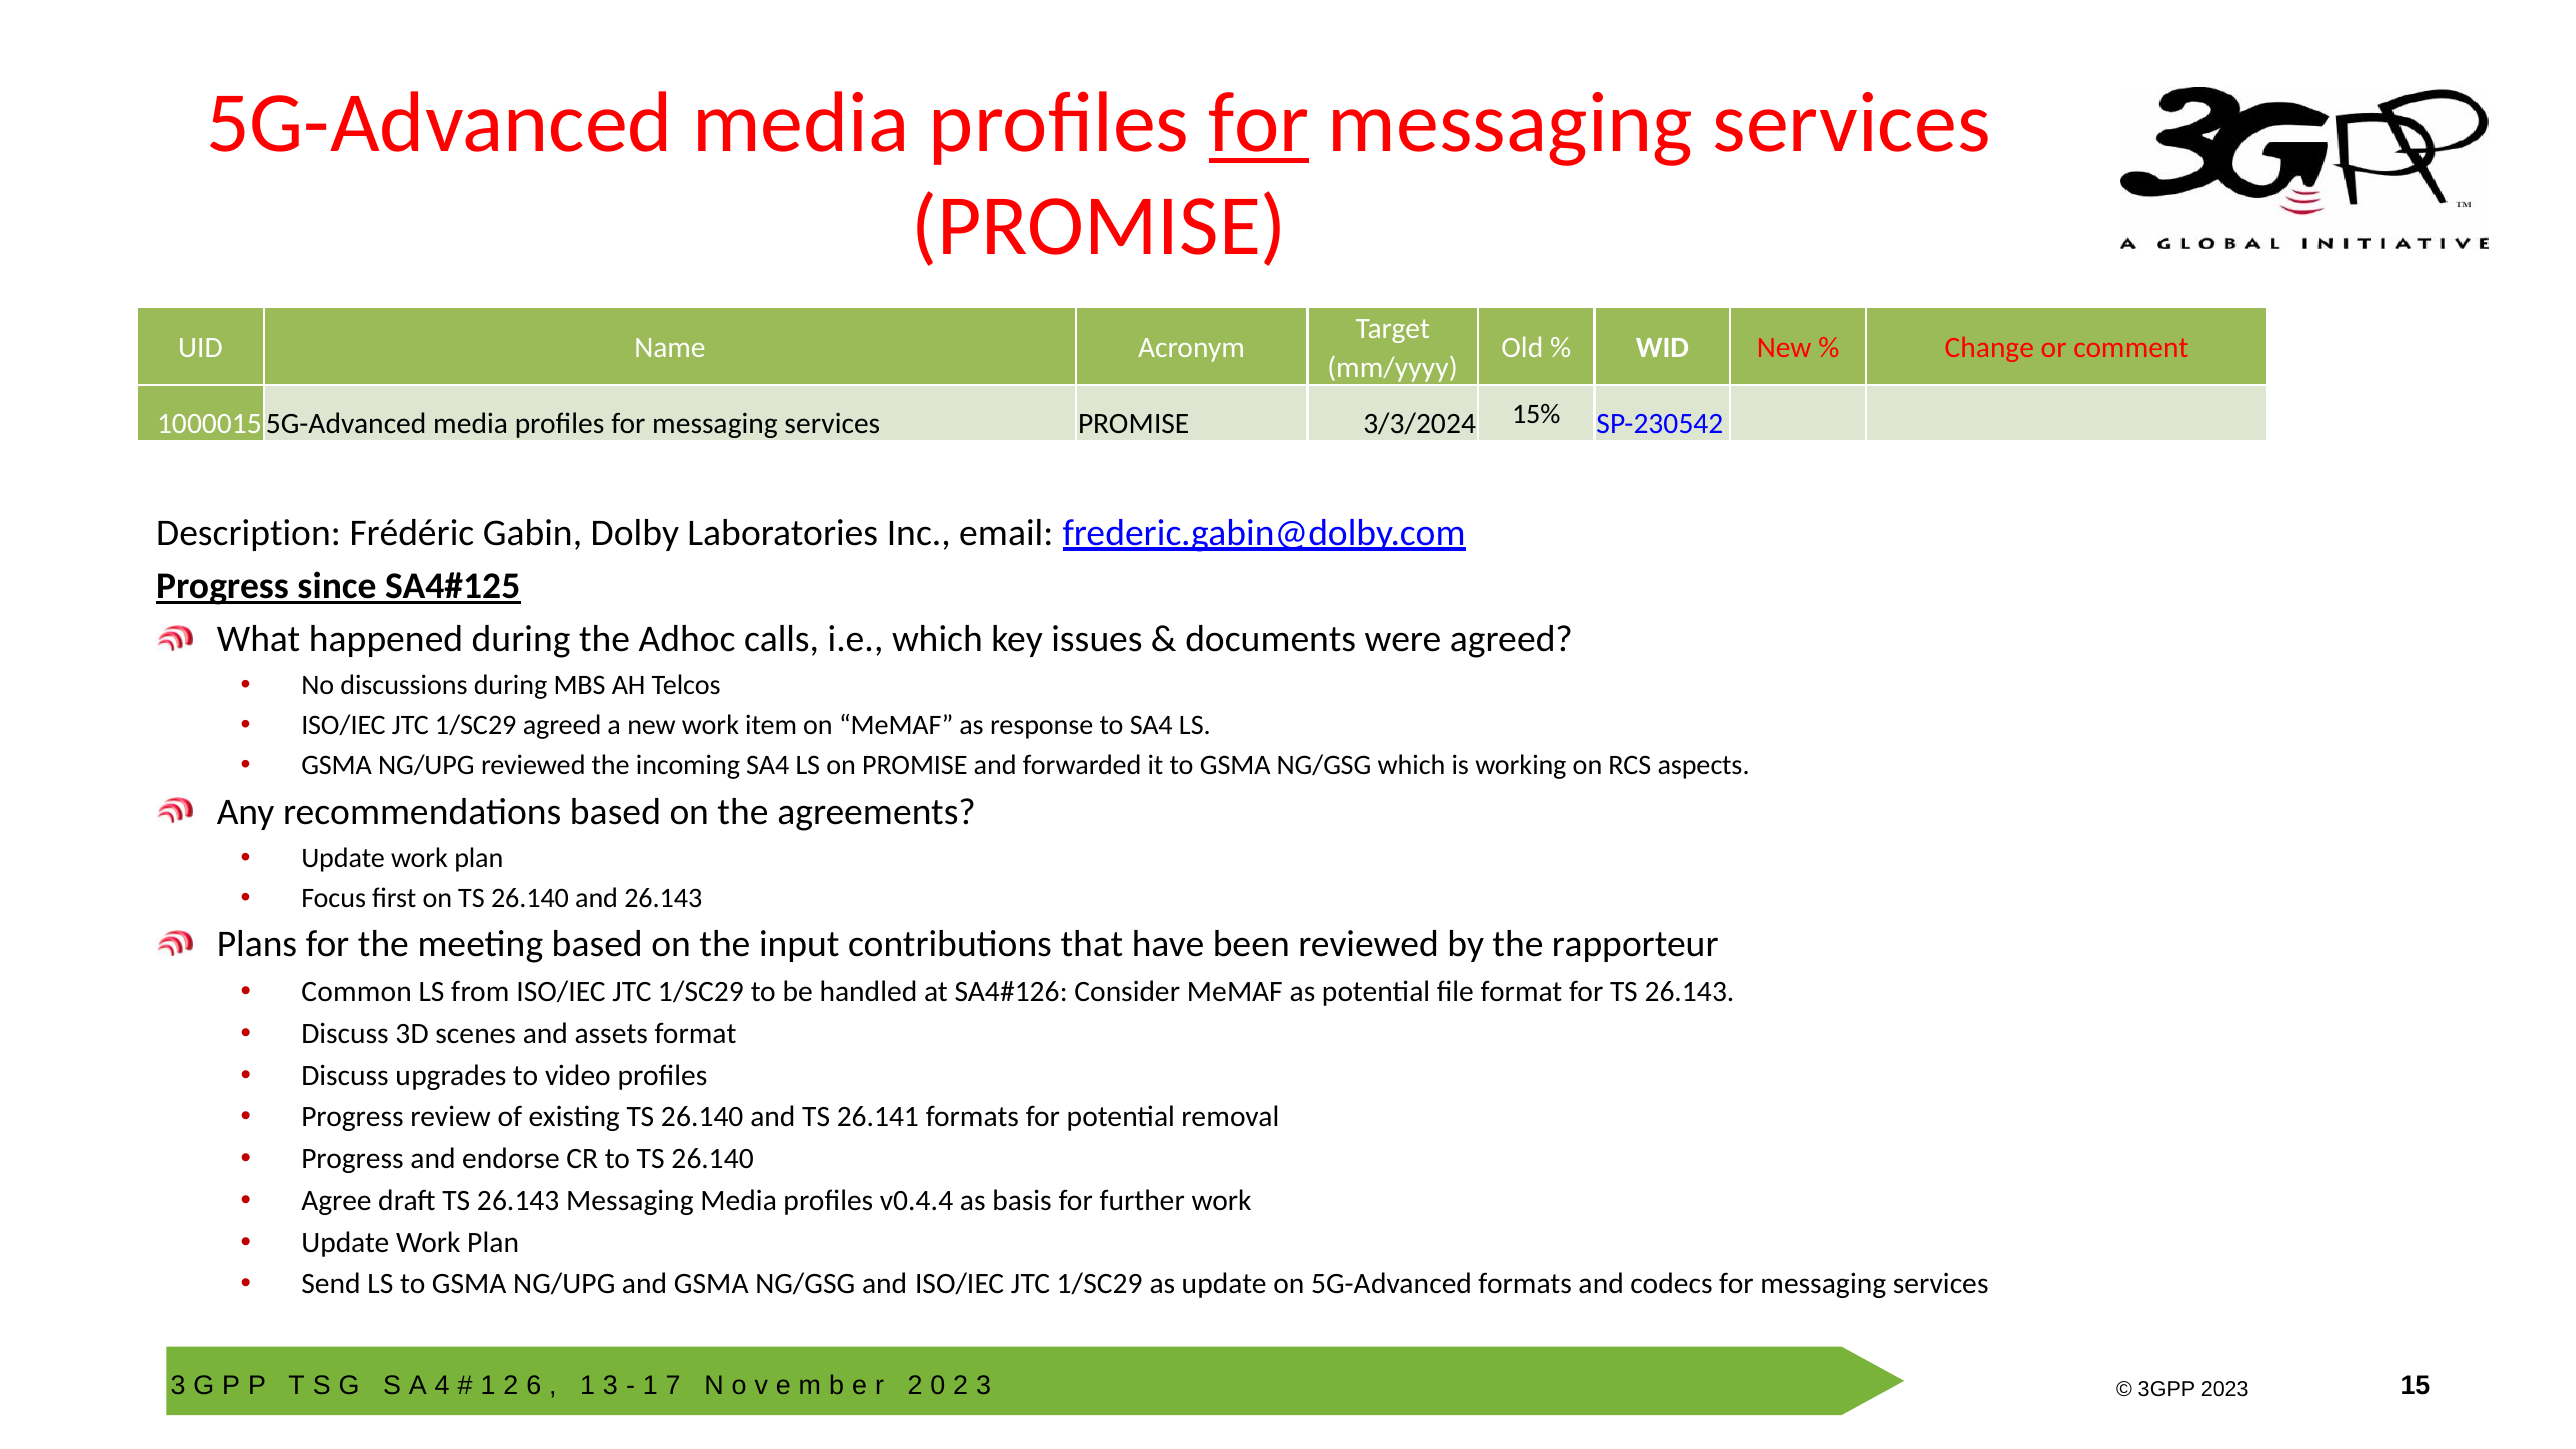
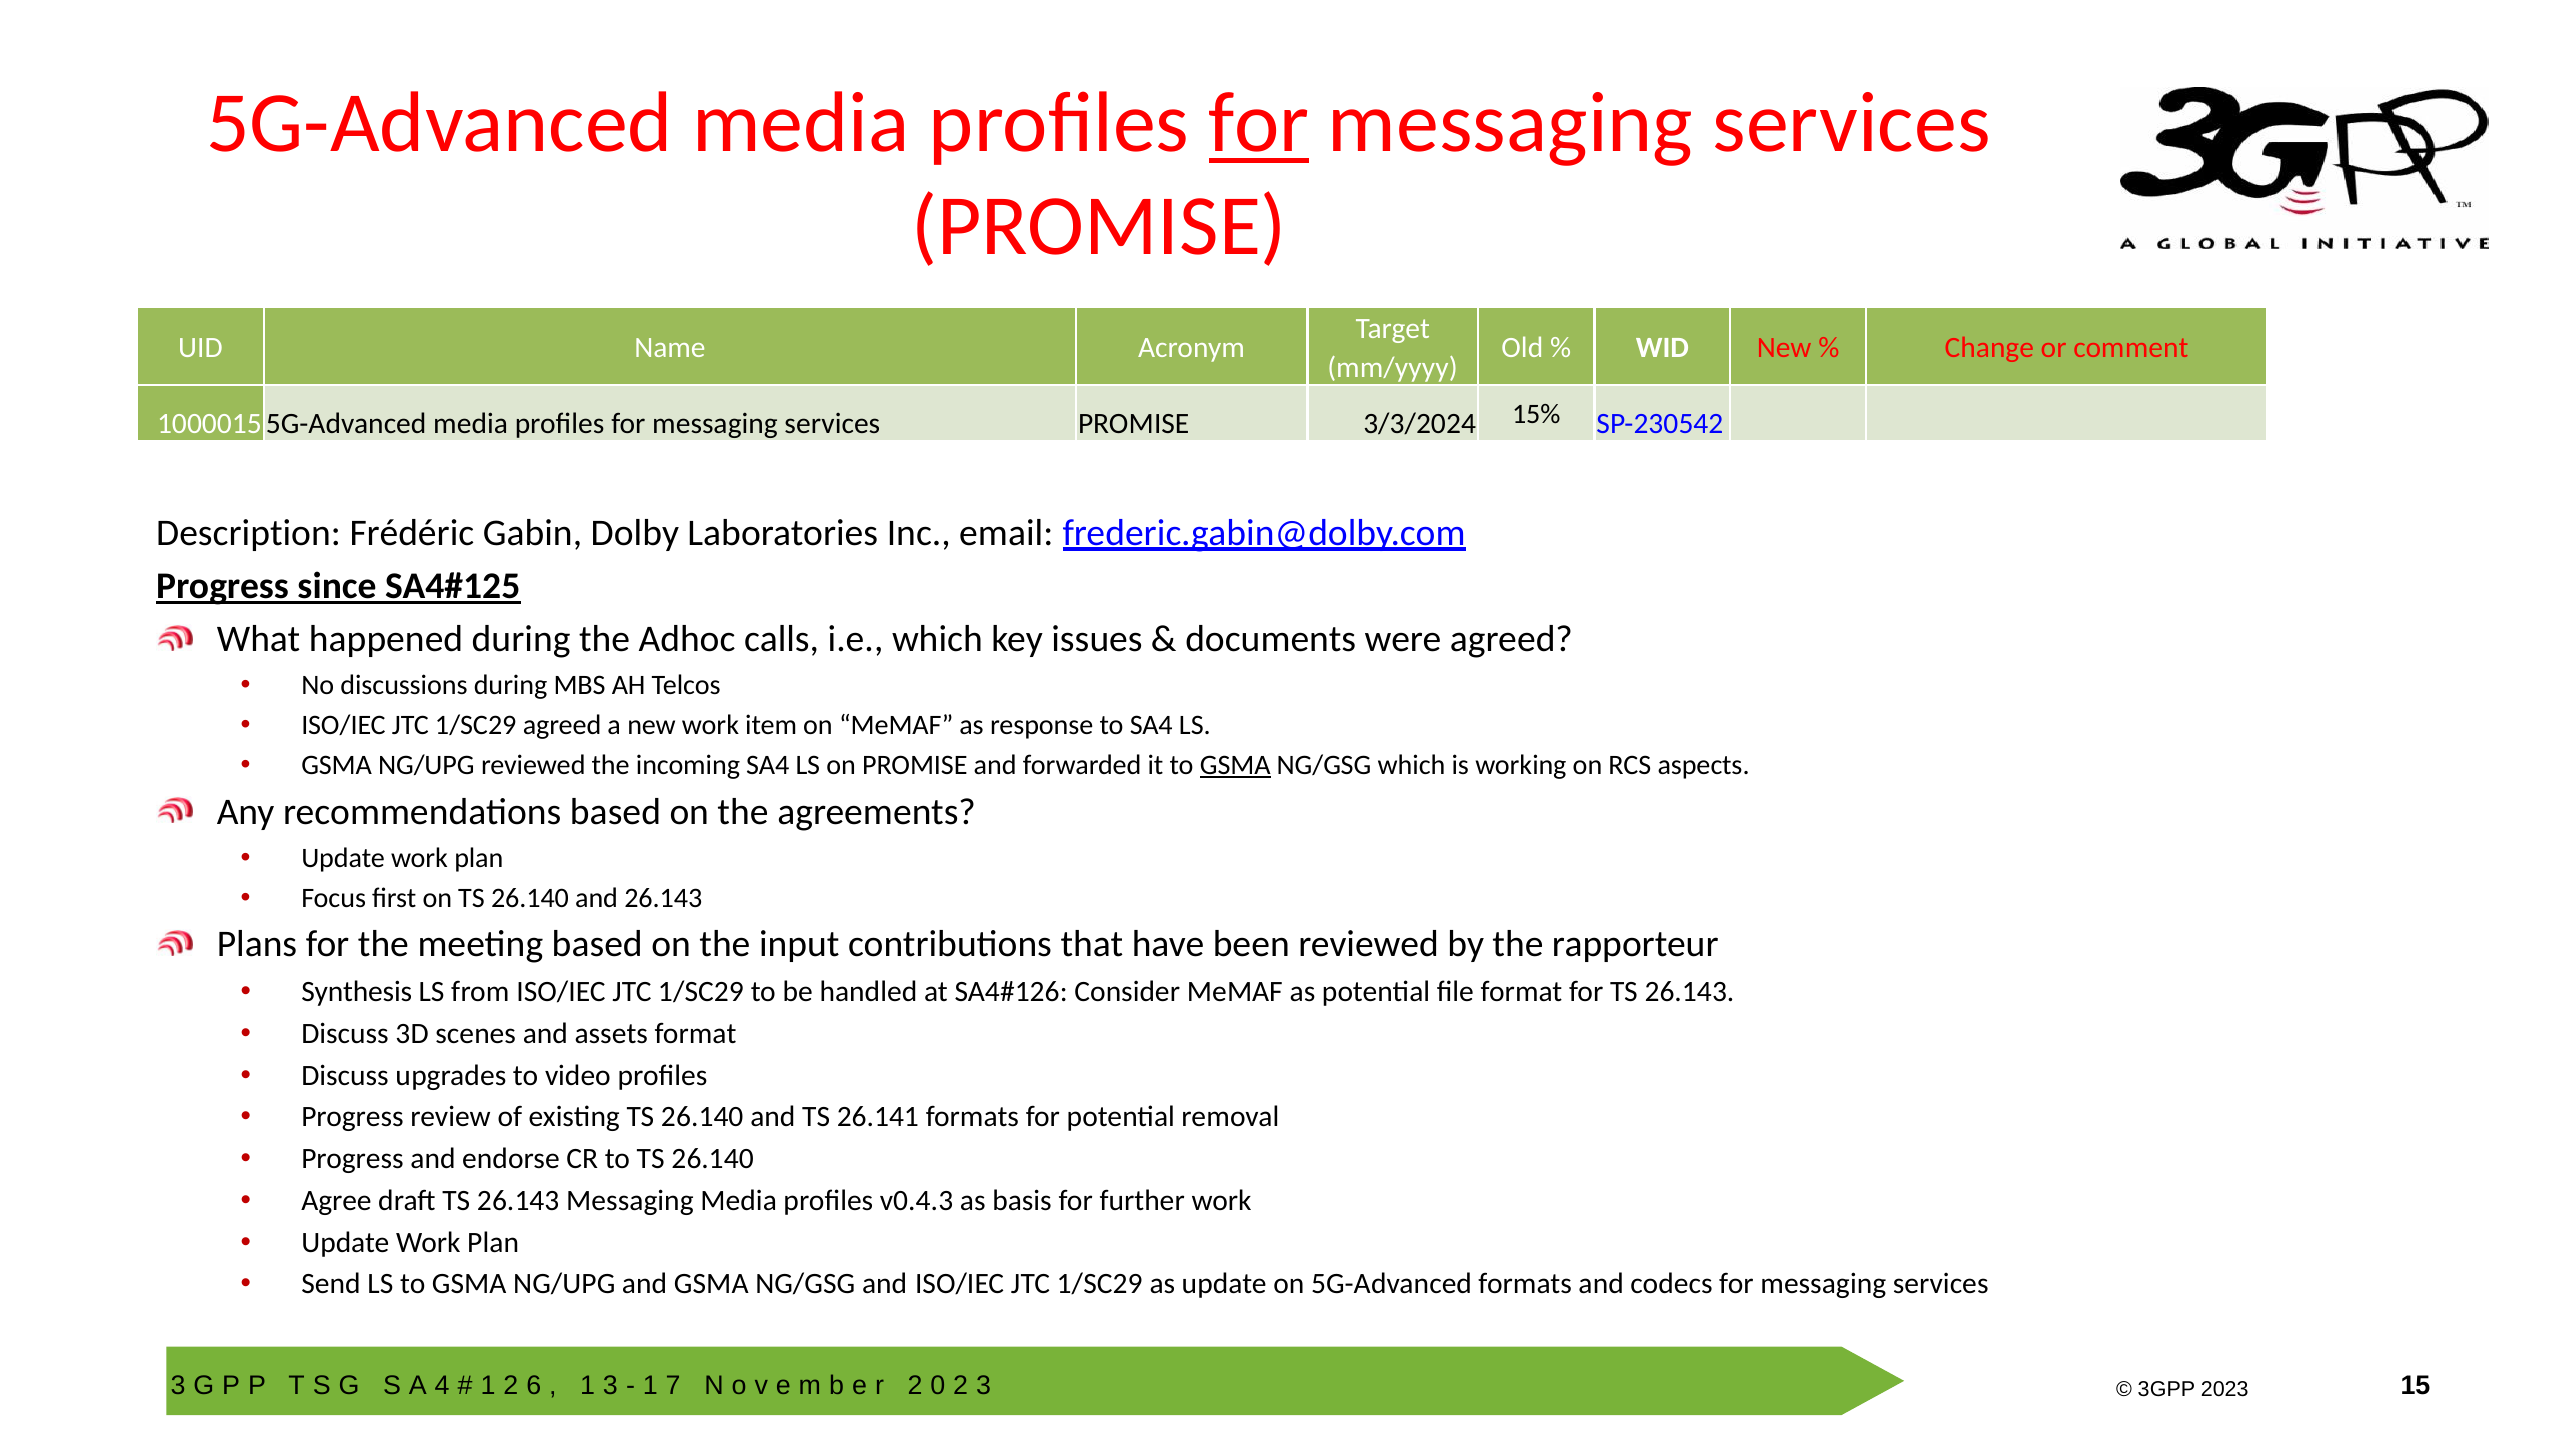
GSMA at (1235, 765) underline: none -> present
Common: Common -> Synthesis
v0.4.4: v0.4.4 -> v0.4.3
